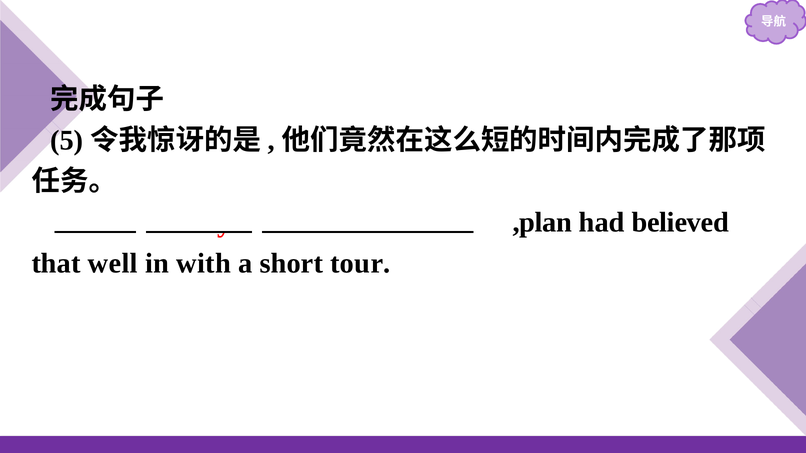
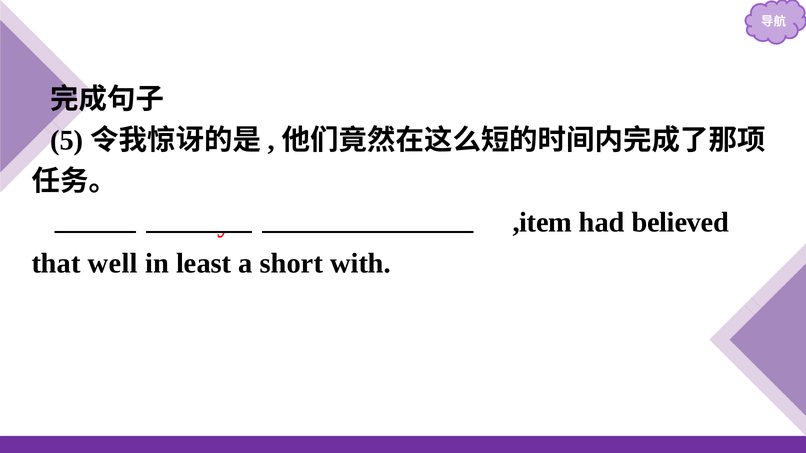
,plan: ,plan -> ,item
with: with -> least
tour: tour -> with
